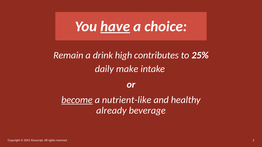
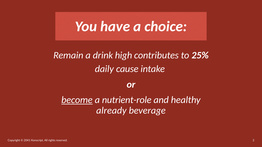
have underline: present -> none
make: make -> cause
nutrient-like: nutrient-like -> nutrient-role
